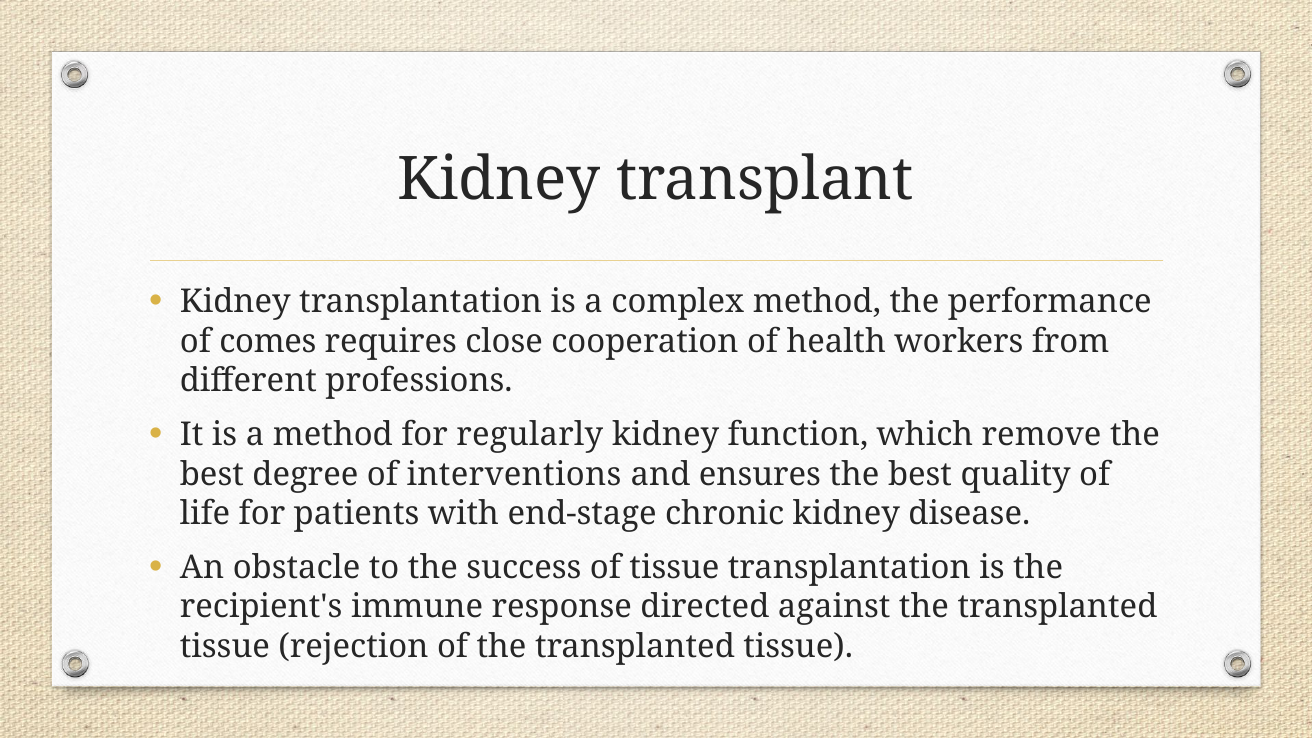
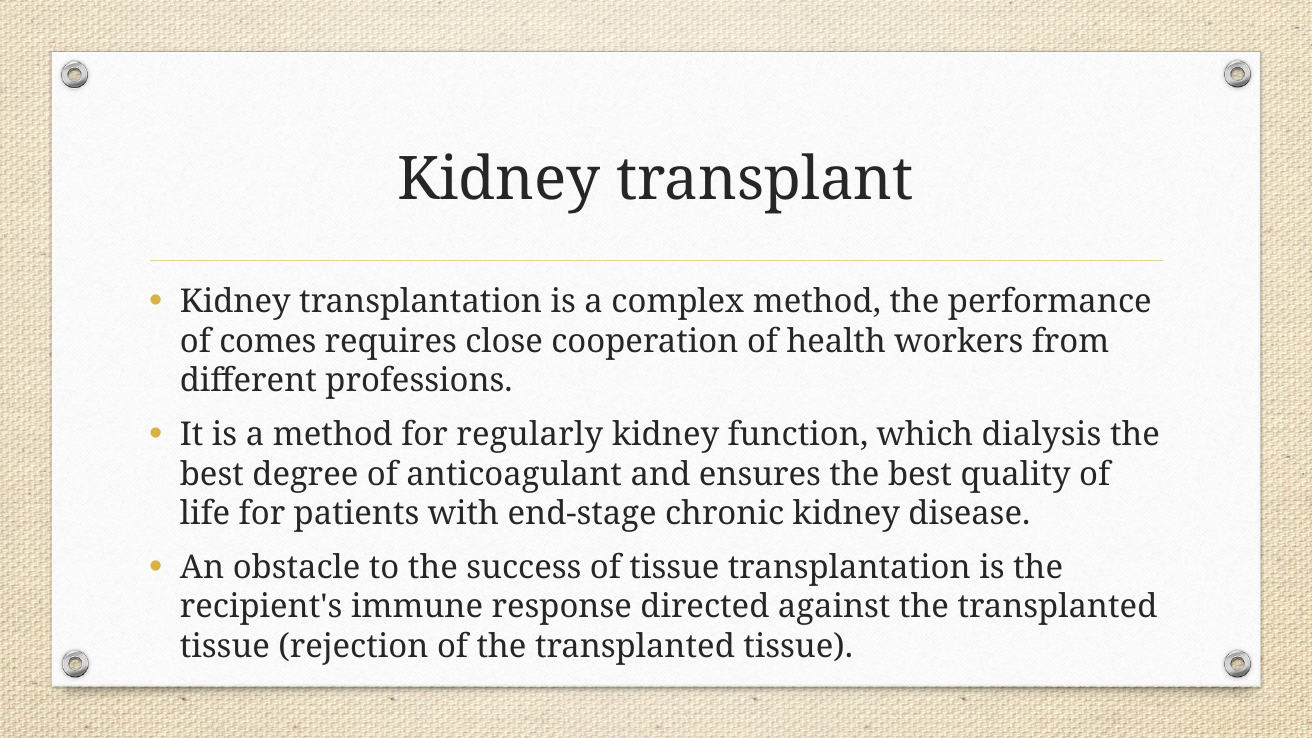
remove: remove -> dialysis
interventions: interventions -> anticoagulant
